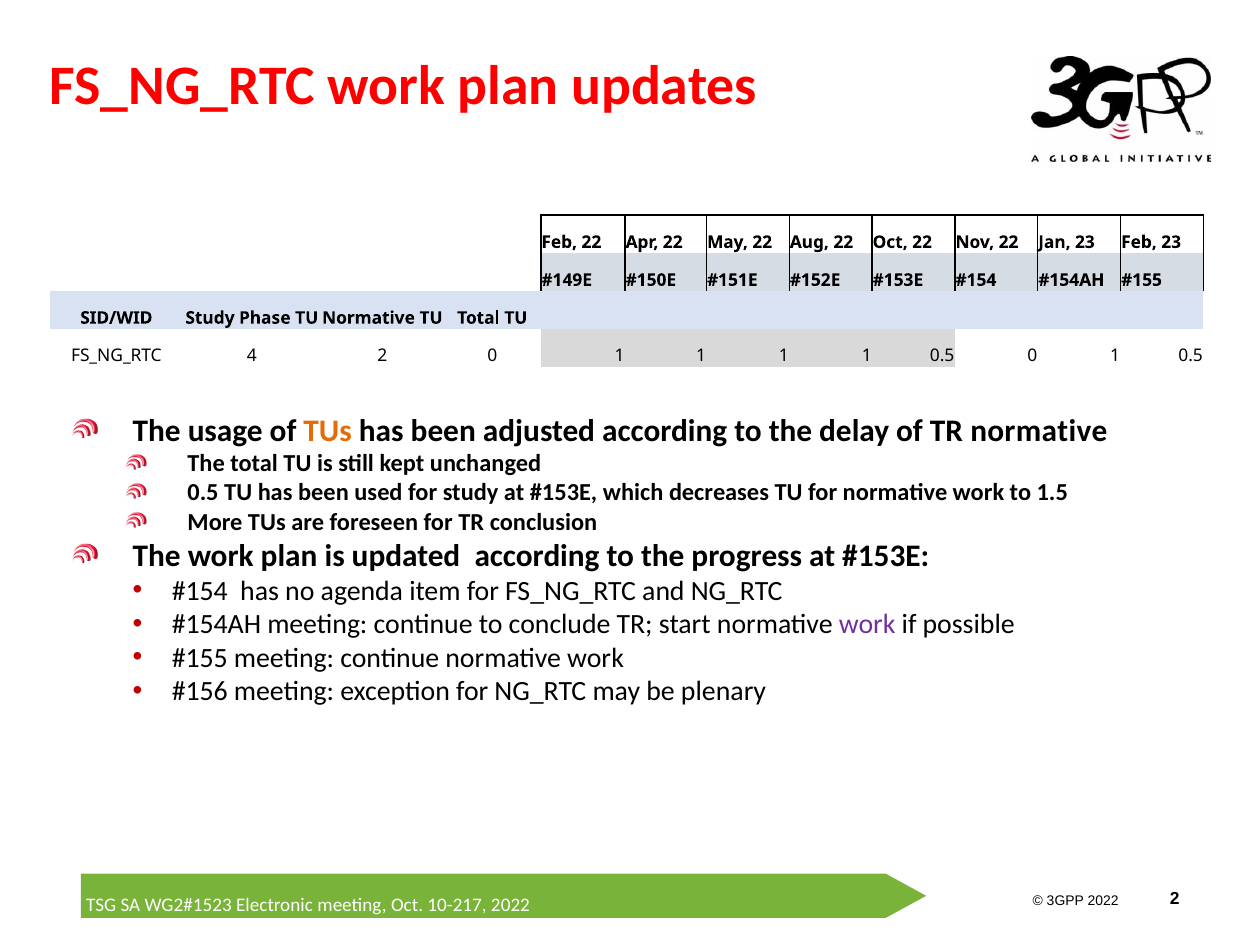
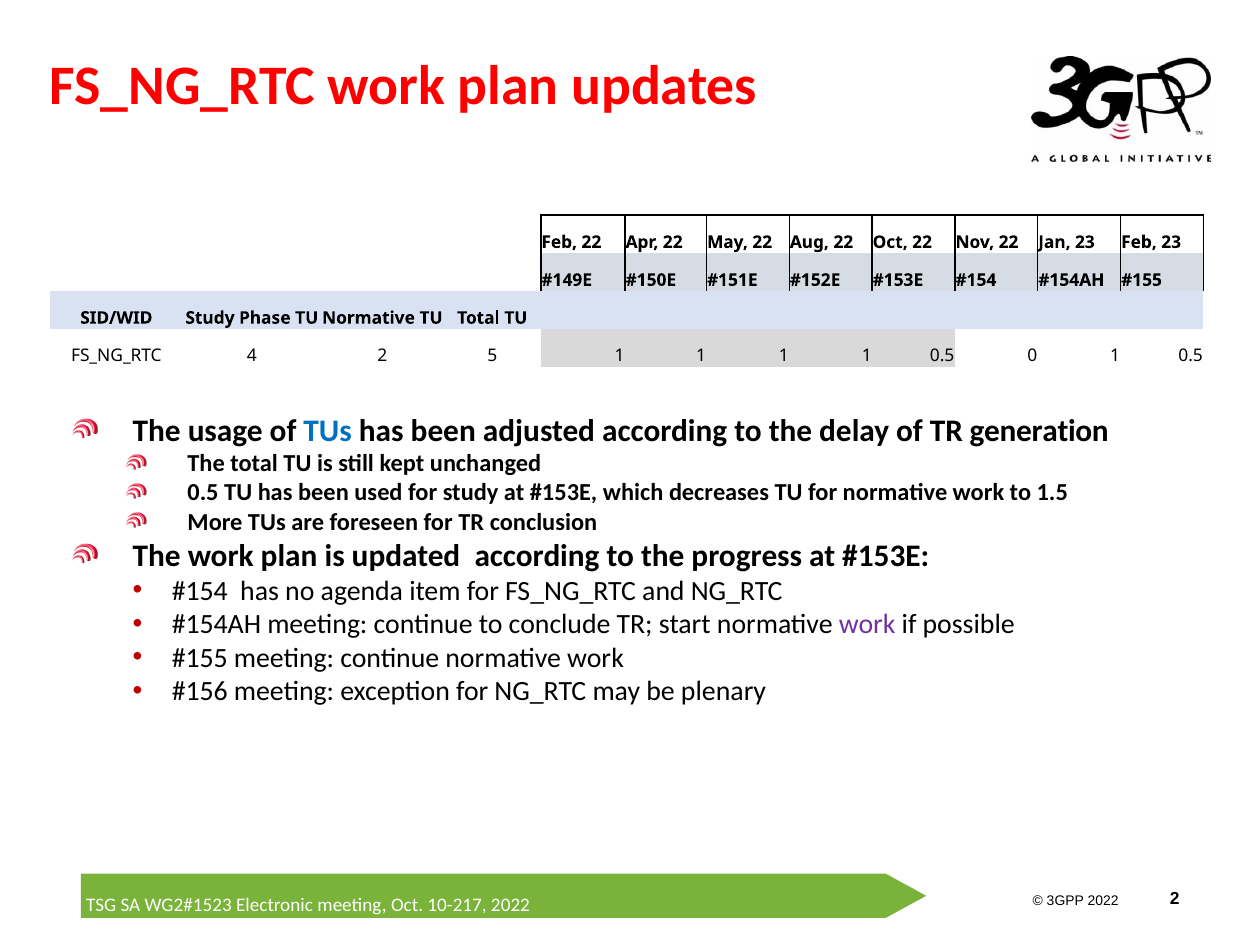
2 0: 0 -> 5
TUs at (328, 431) colour: orange -> blue
TR normative: normative -> generation
